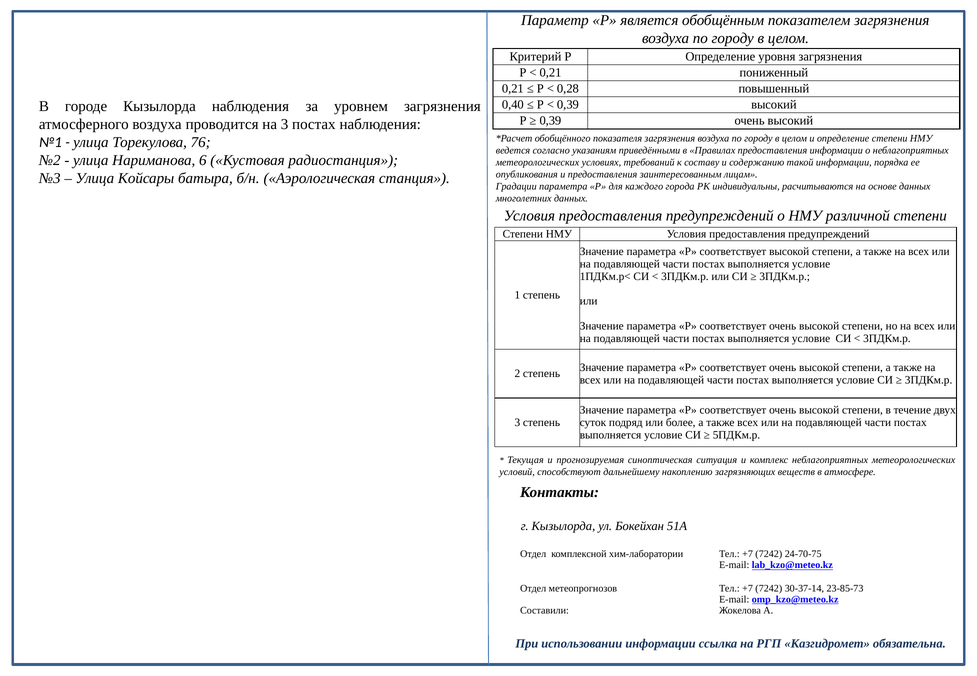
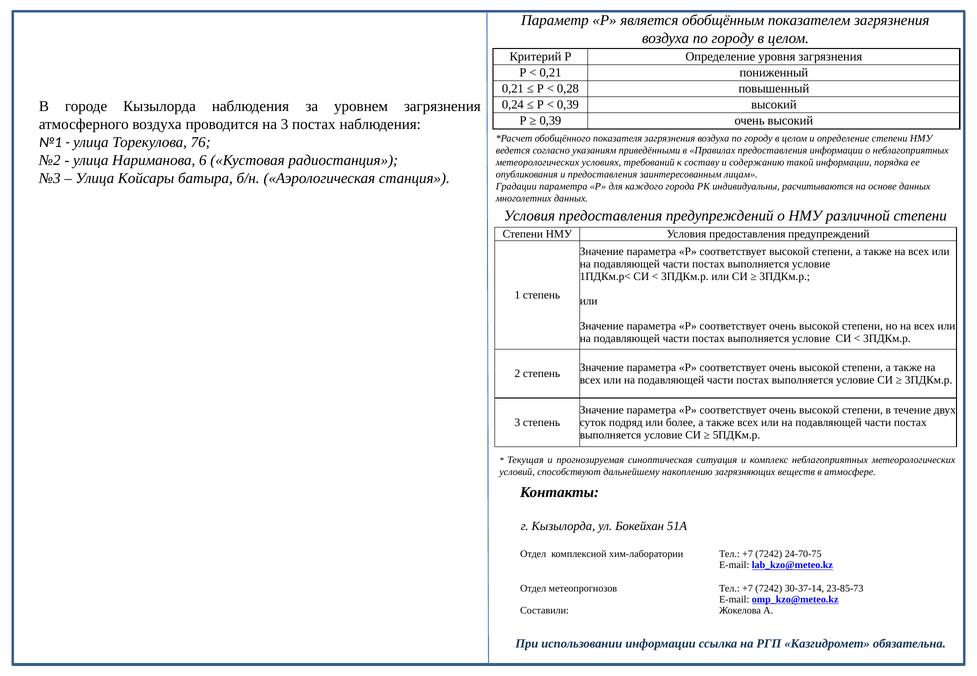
0,40: 0,40 -> 0,24
